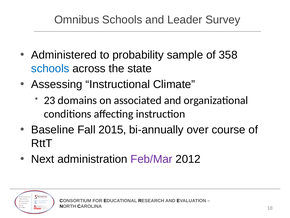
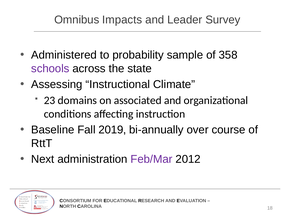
Omnibus Schools: Schools -> Impacts
schools at (50, 68) colour: blue -> purple
2015: 2015 -> 2019
